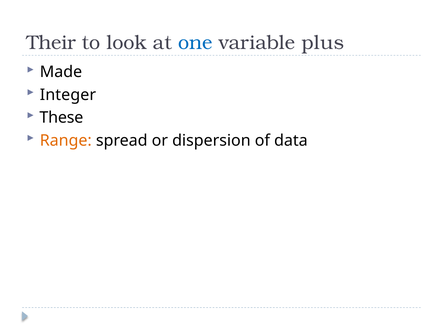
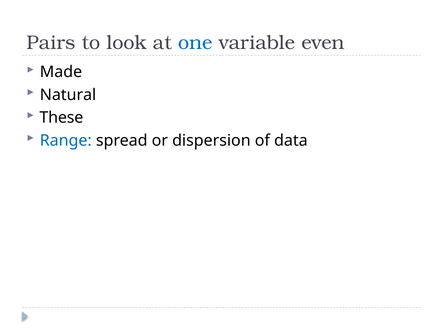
Their: Their -> Pairs
plus: plus -> even
Integer: Integer -> Natural
Range colour: orange -> blue
